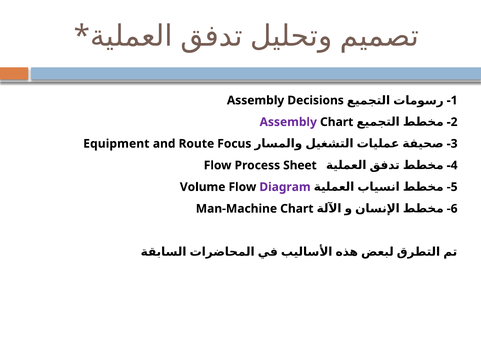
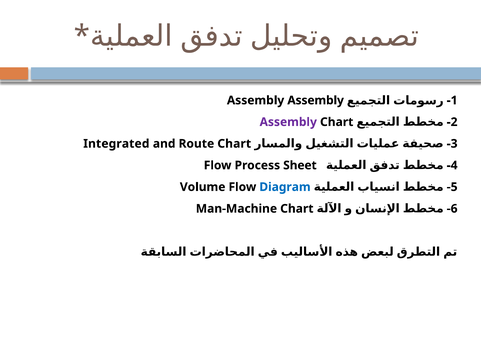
Assembly Decisions: Decisions -> Assembly
Equipment: Equipment -> Integrated
Route Focus: Focus -> Chart
Diagram colour: purple -> blue
